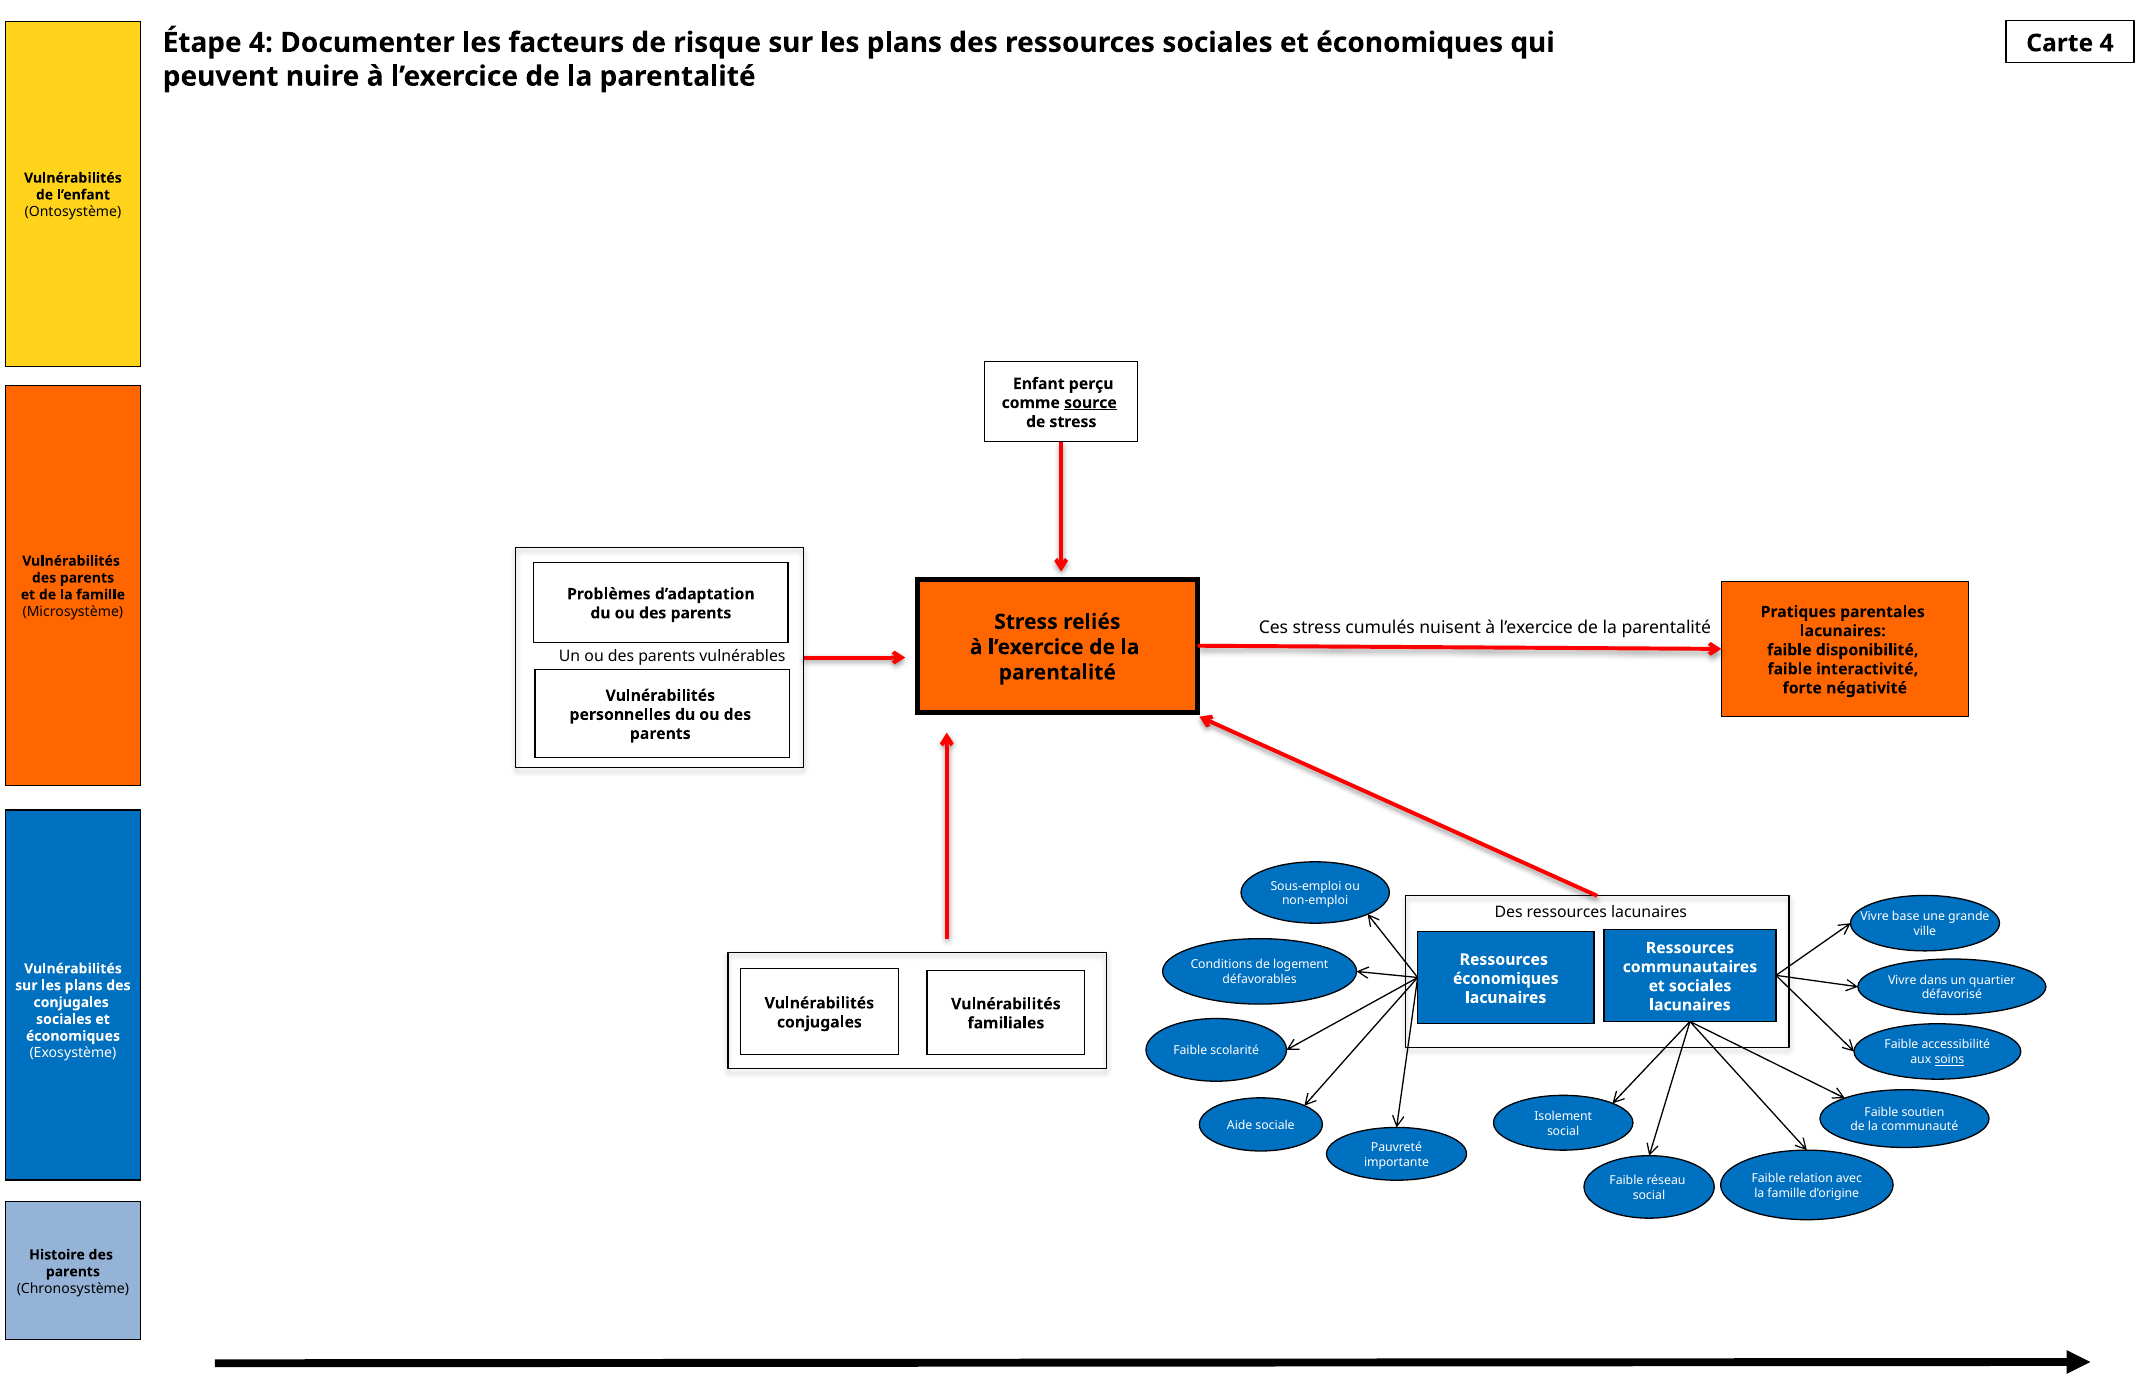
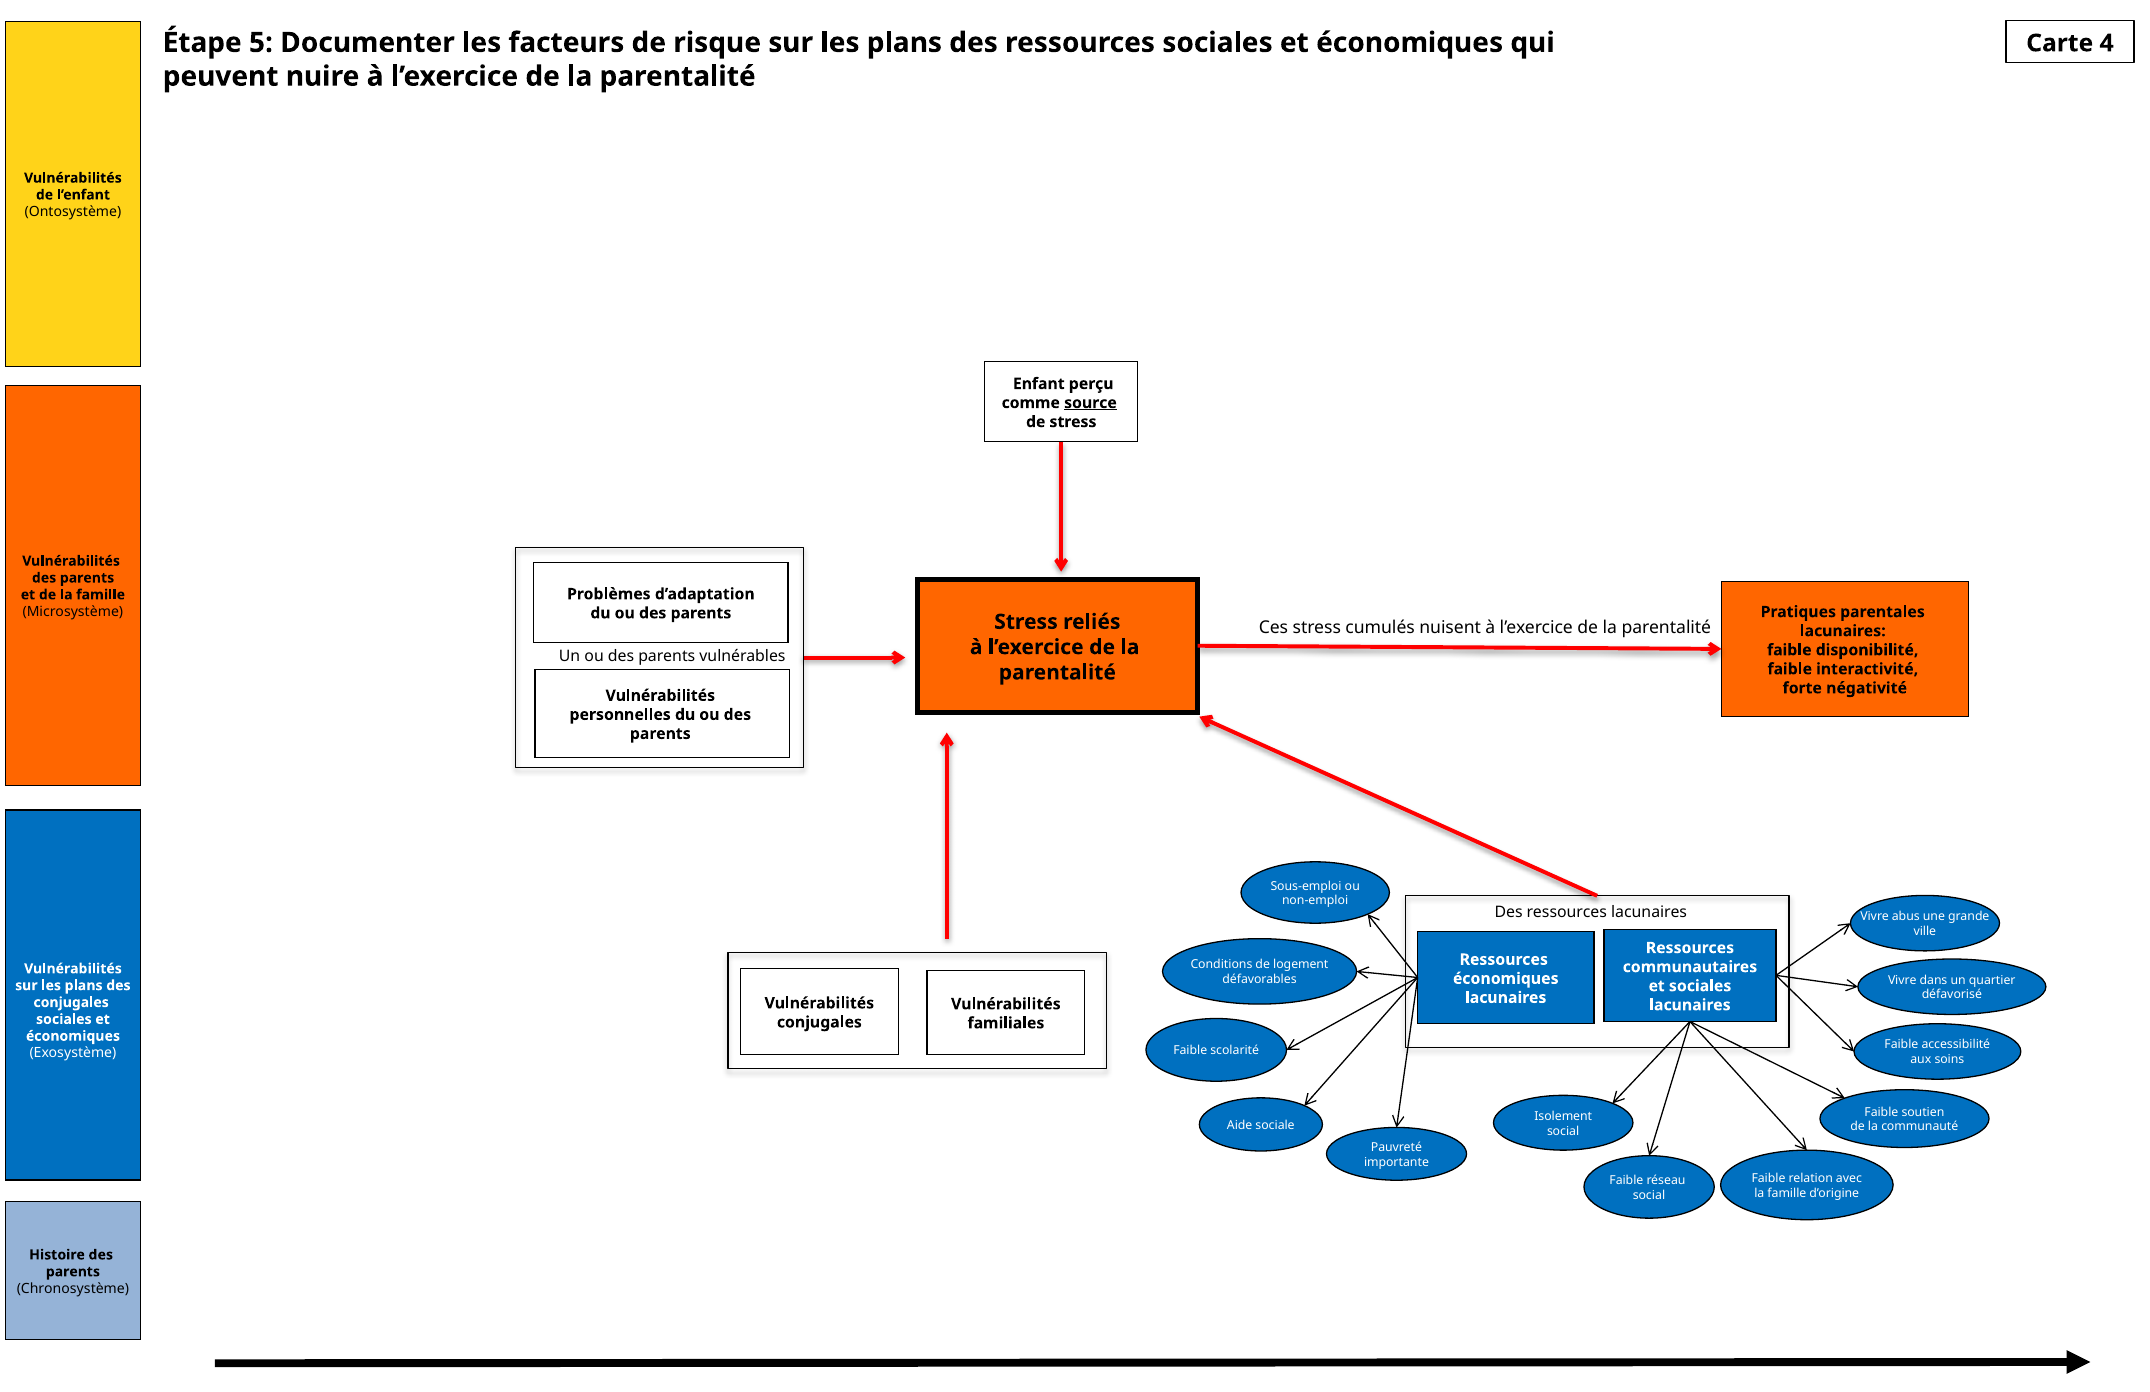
Étape 4: 4 -> 5
base: base -> abus
soins underline: present -> none
